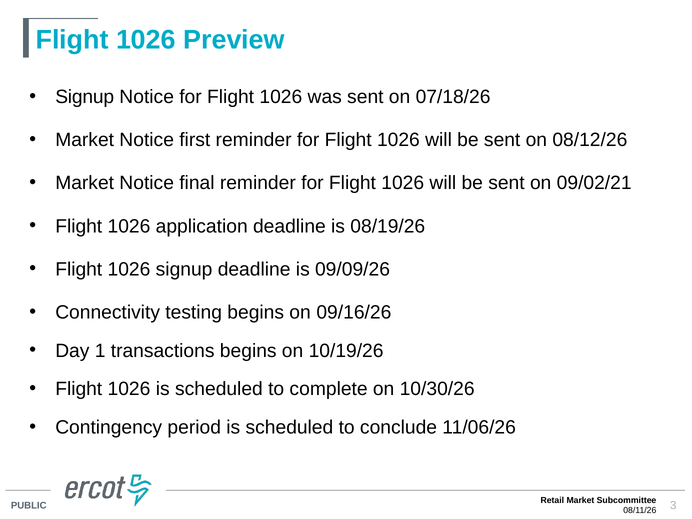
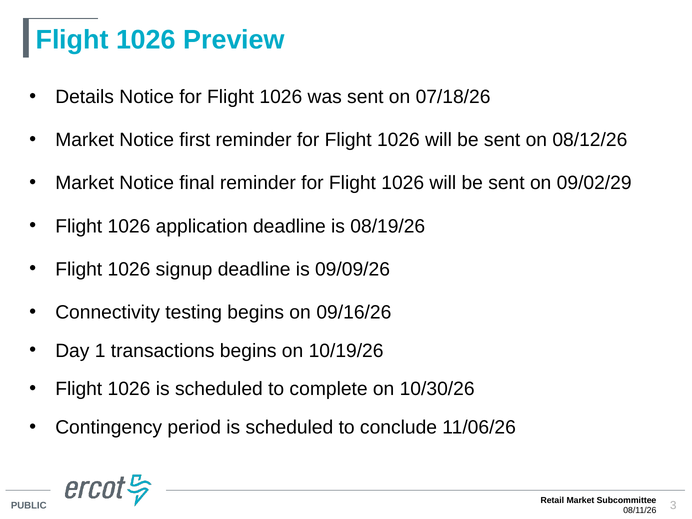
Signup at (85, 97): Signup -> Details
09/02/21: 09/02/21 -> 09/02/29
